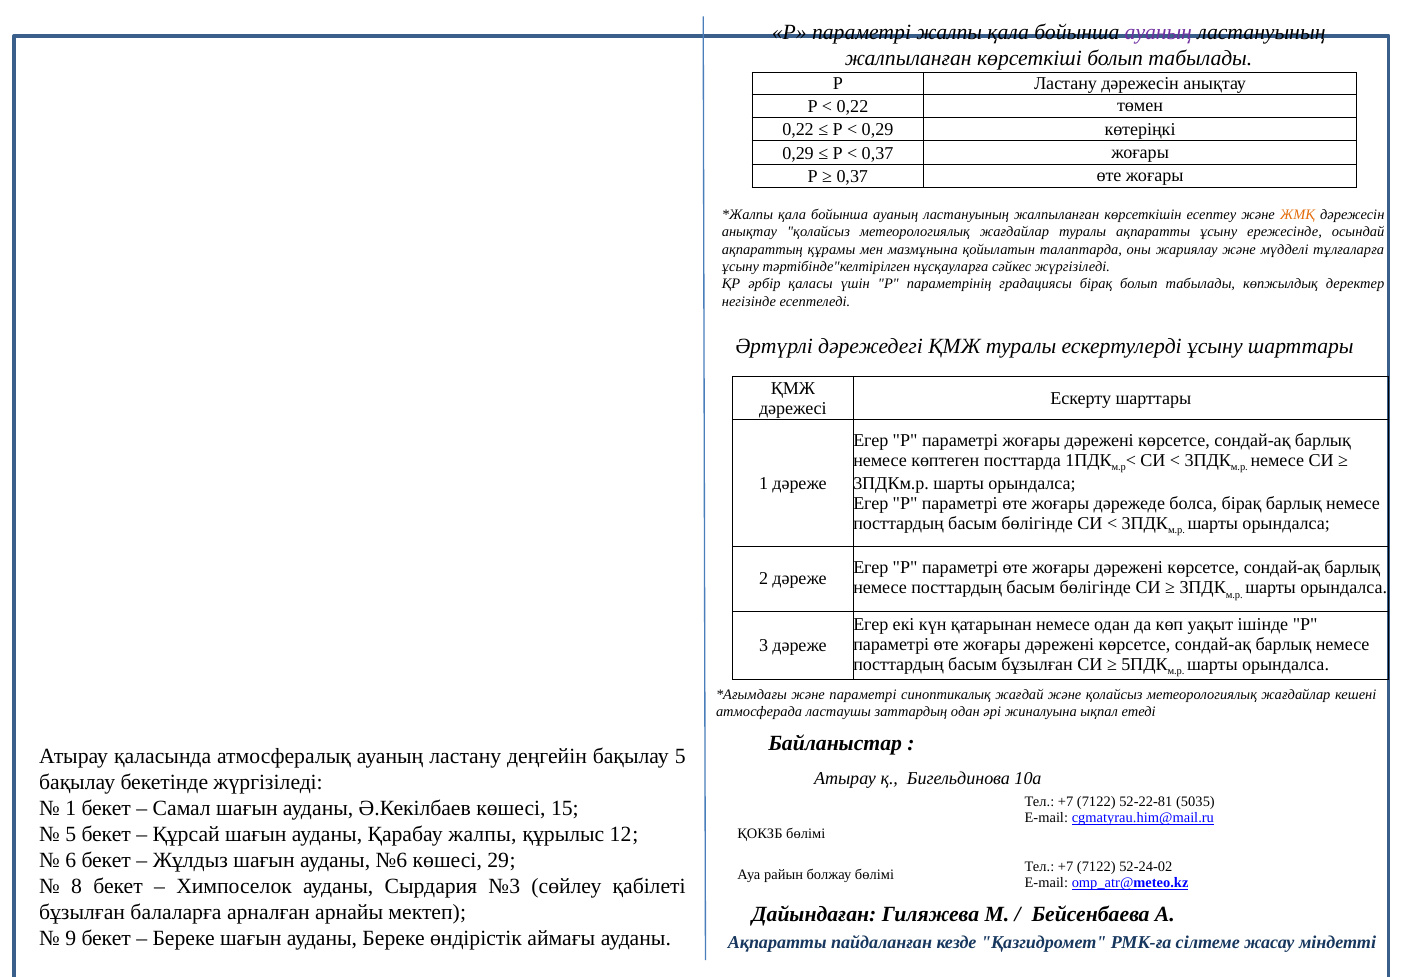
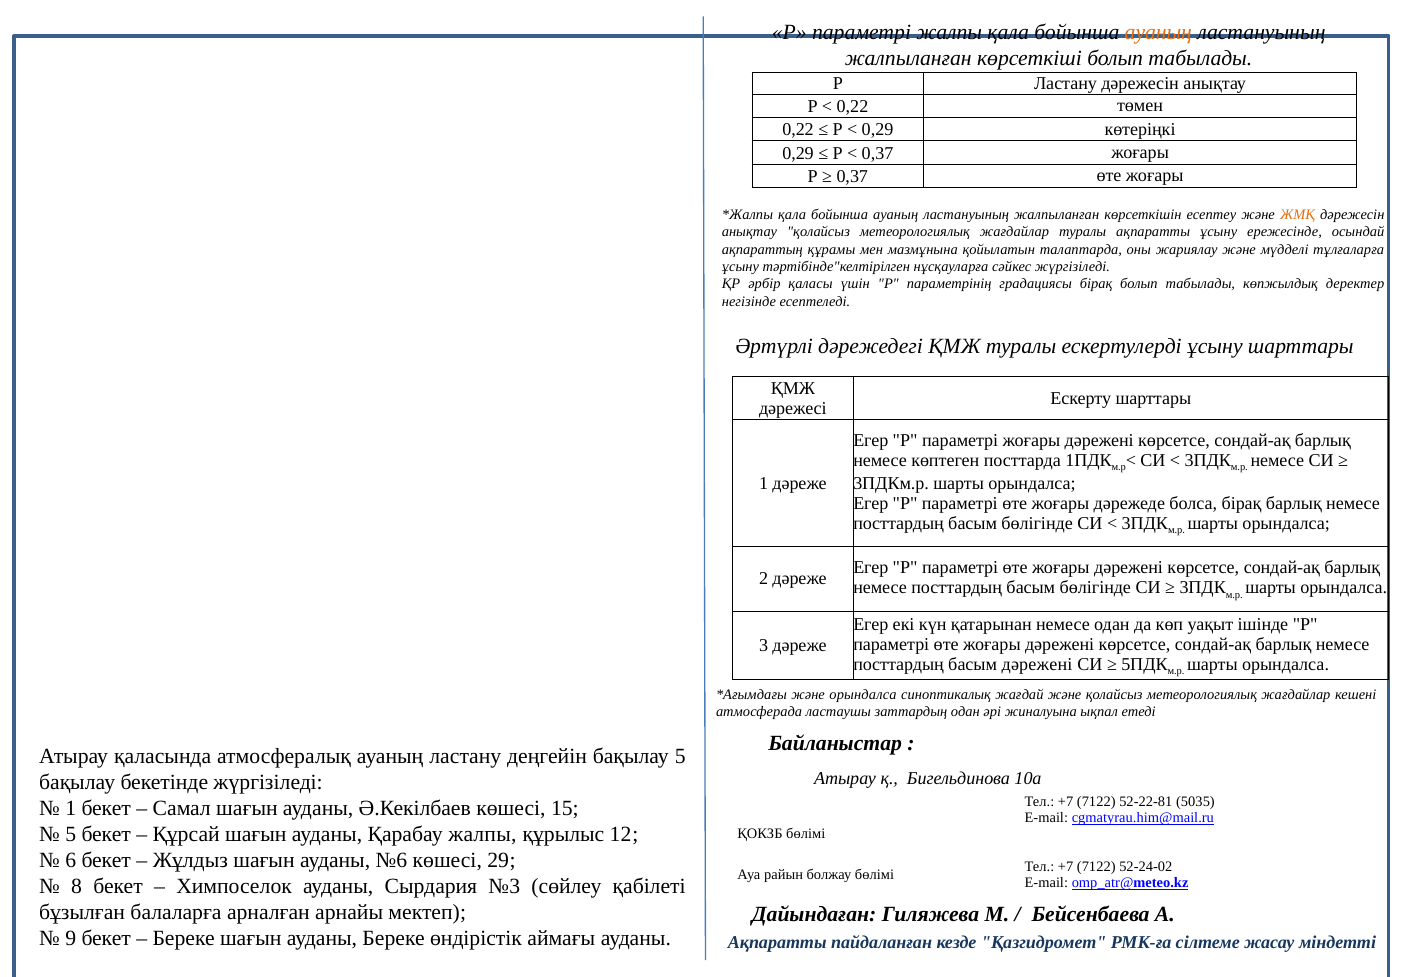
ауаның at (1158, 32) colour: purple -> orange
басым бұзылған: бұзылған -> дәрежені
және параметрі: параметрі -> орындалса
